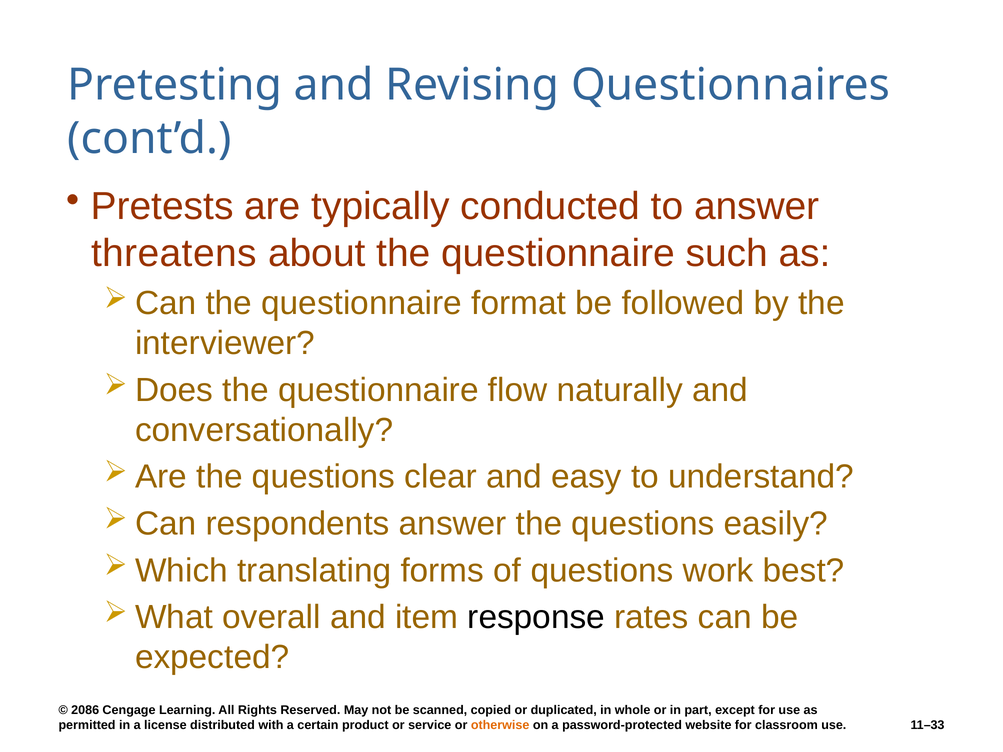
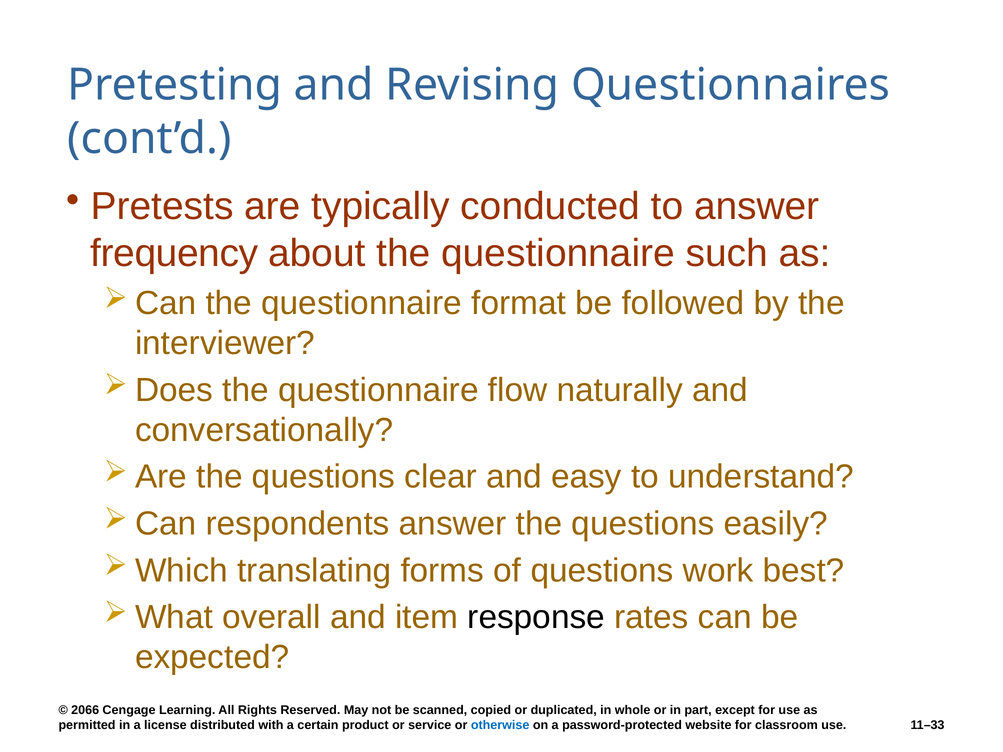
threatens: threatens -> frequency
2086: 2086 -> 2066
otherwise colour: orange -> blue
